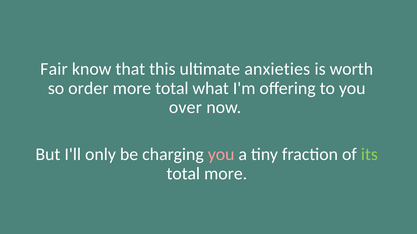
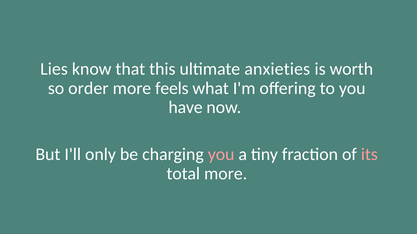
Fair: Fair -> Lies
more total: total -> feels
over: over -> have
its colour: light green -> pink
